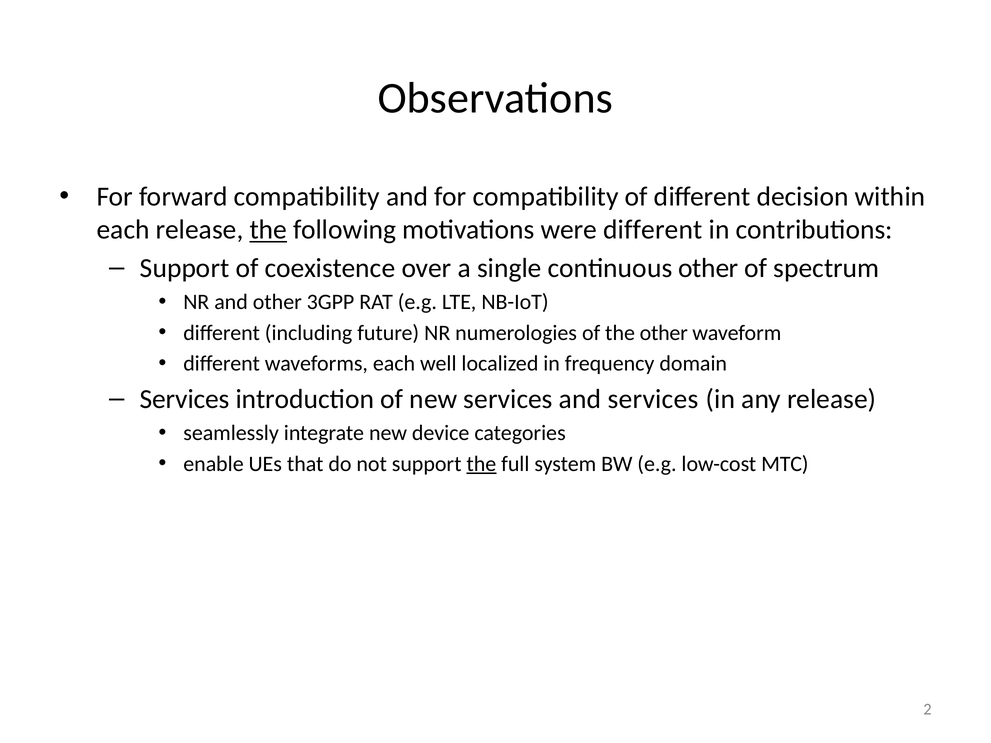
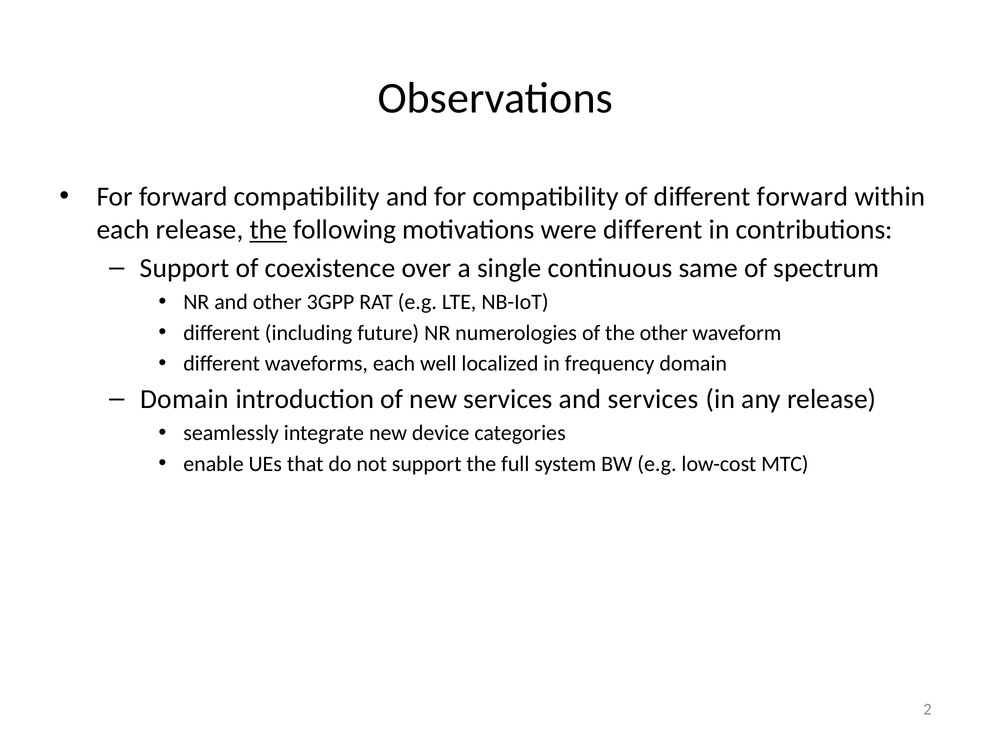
different decision: decision -> forward
continuous other: other -> same
Services at (185, 399): Services -> Domain
the at (481, 464) underline: present -> none
